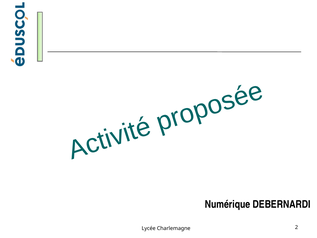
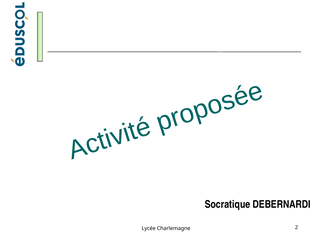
Numérique: Numérique -> Socratique
